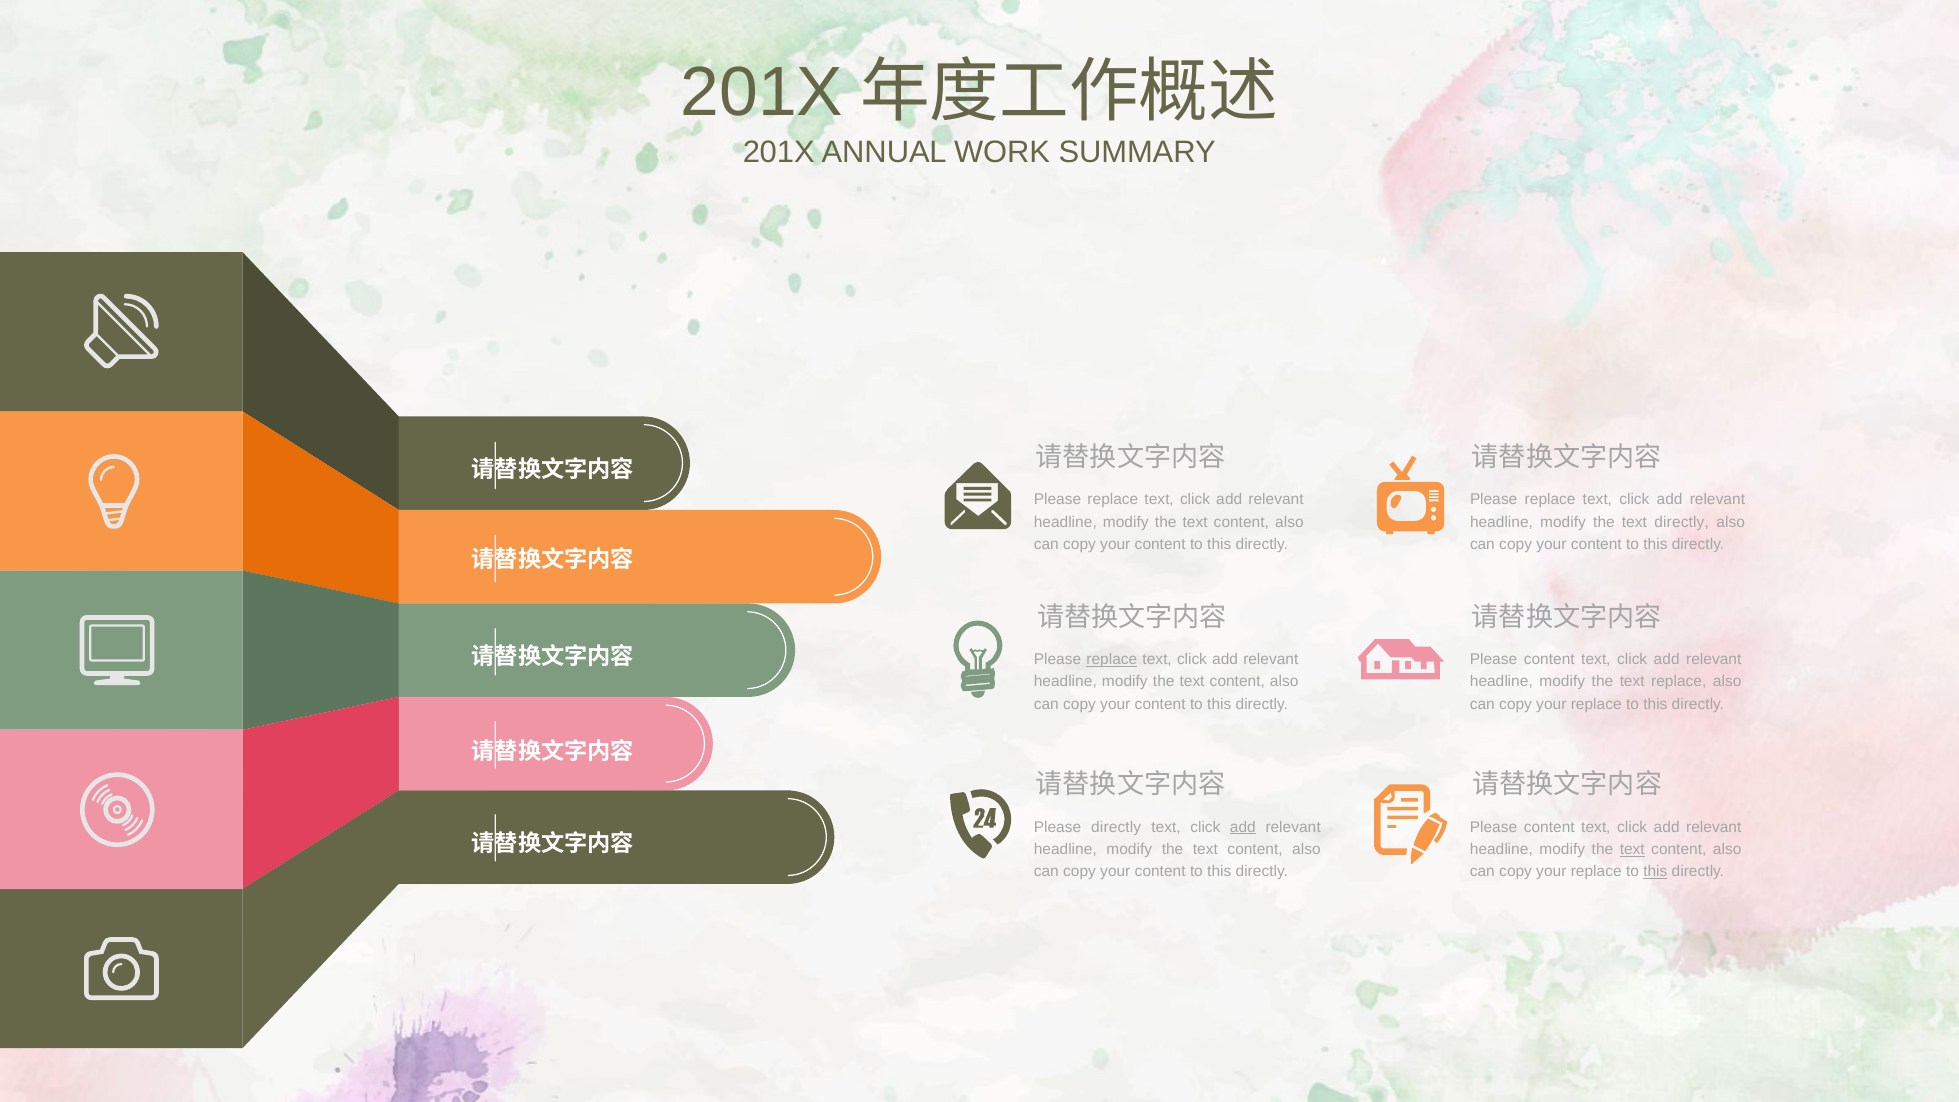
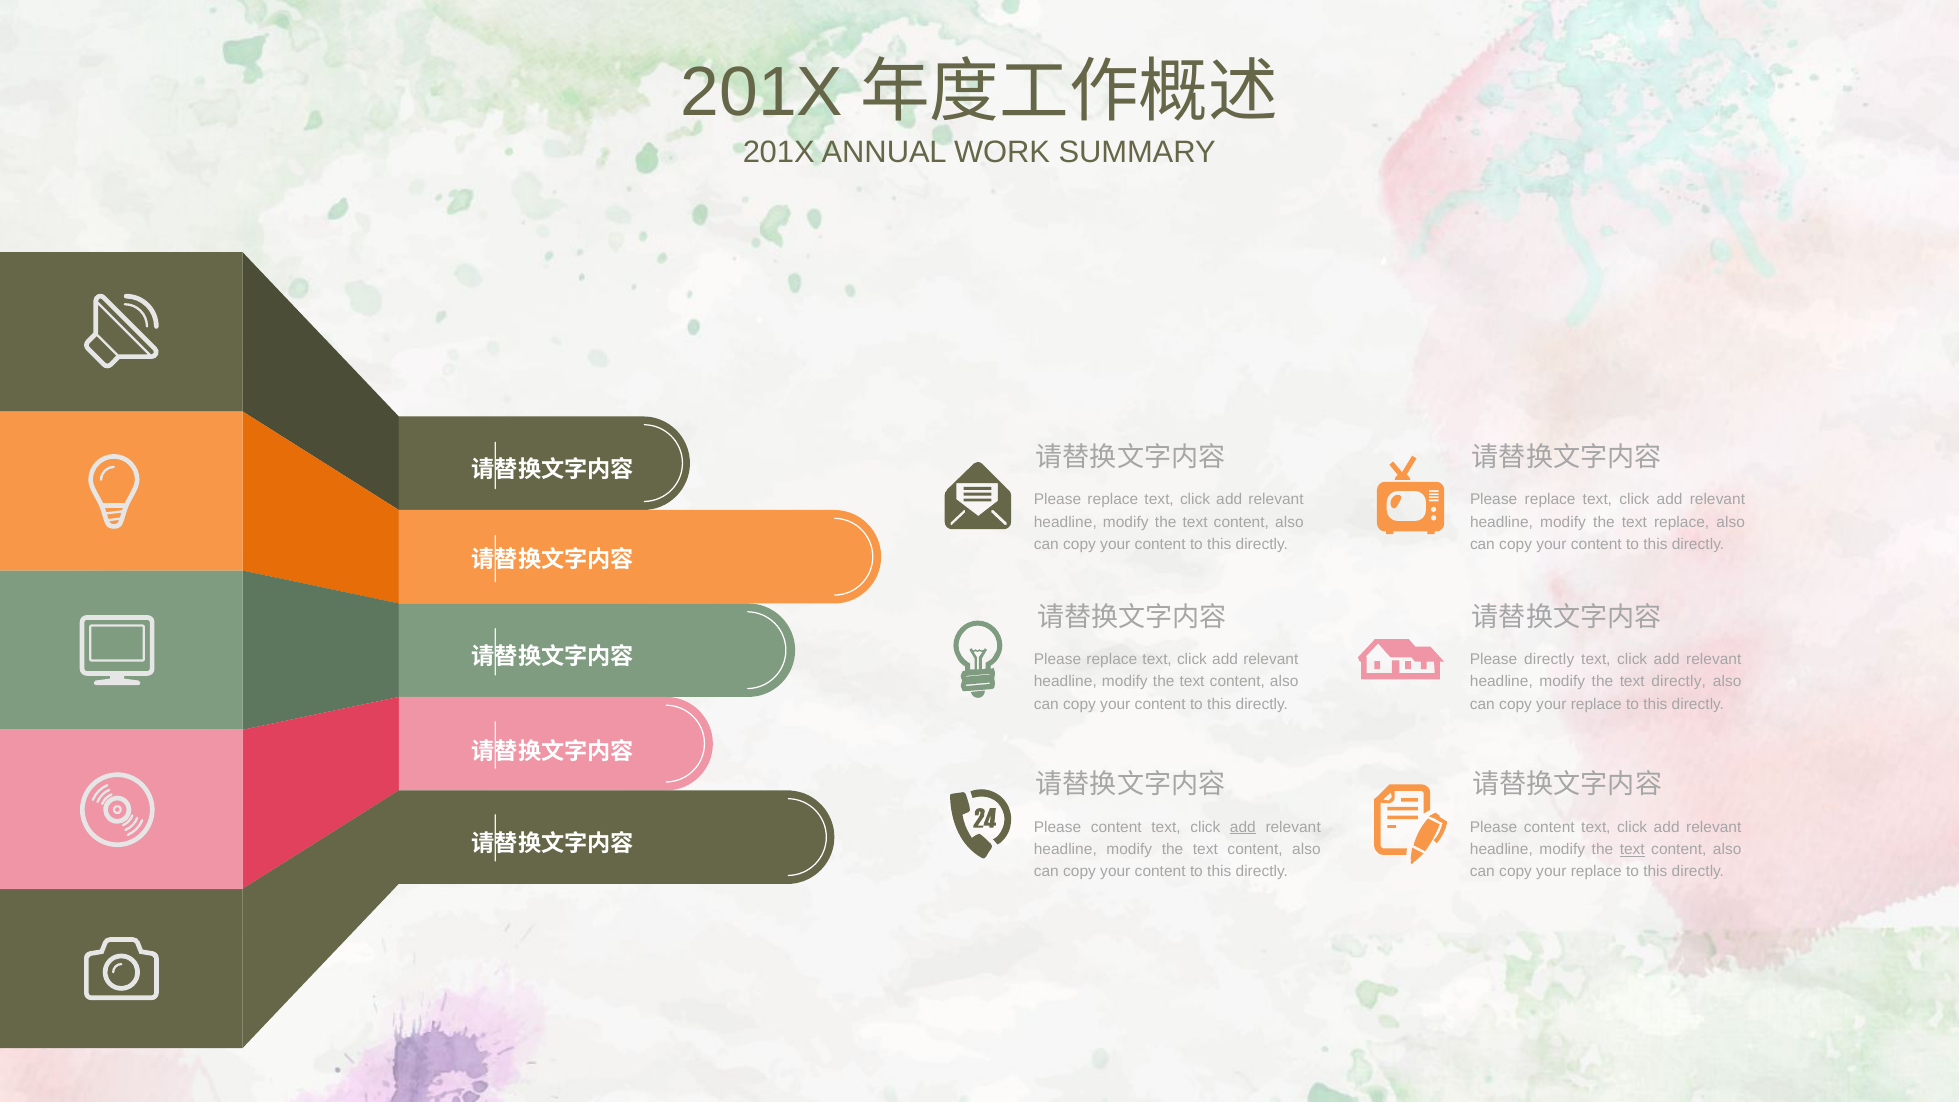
text directly: directly -> replace
replace at (1112, 660) underline: present -> none
content at (1549, 660): content -> directly
text replace: replace -> directly
directly at (1116, 827): directly -> content
this at (1655, 871) underline: present -> none
